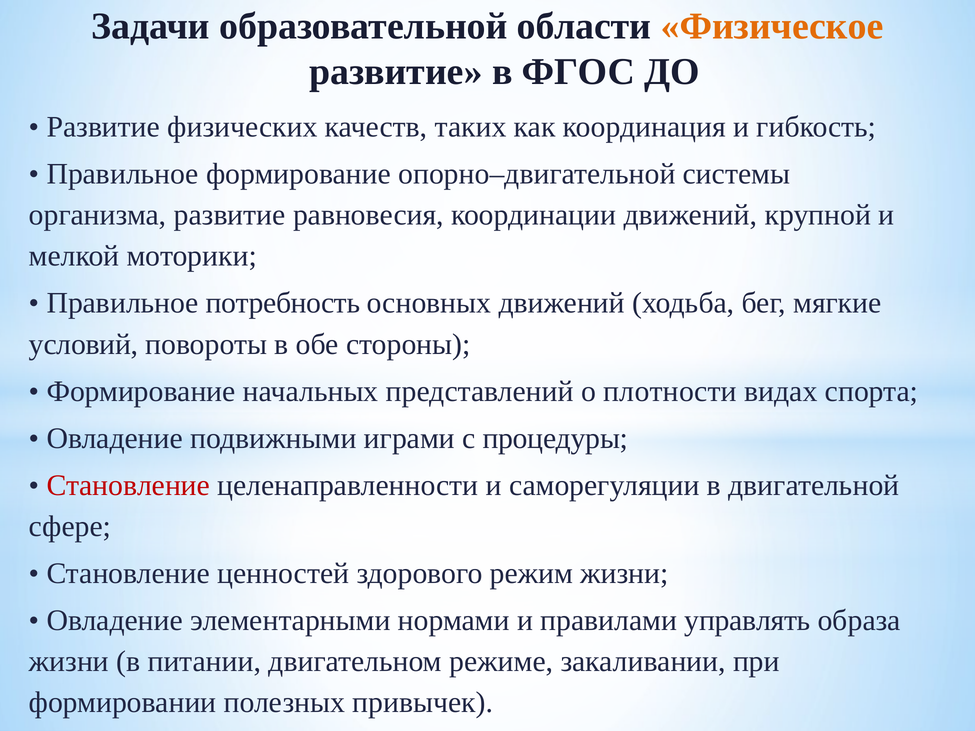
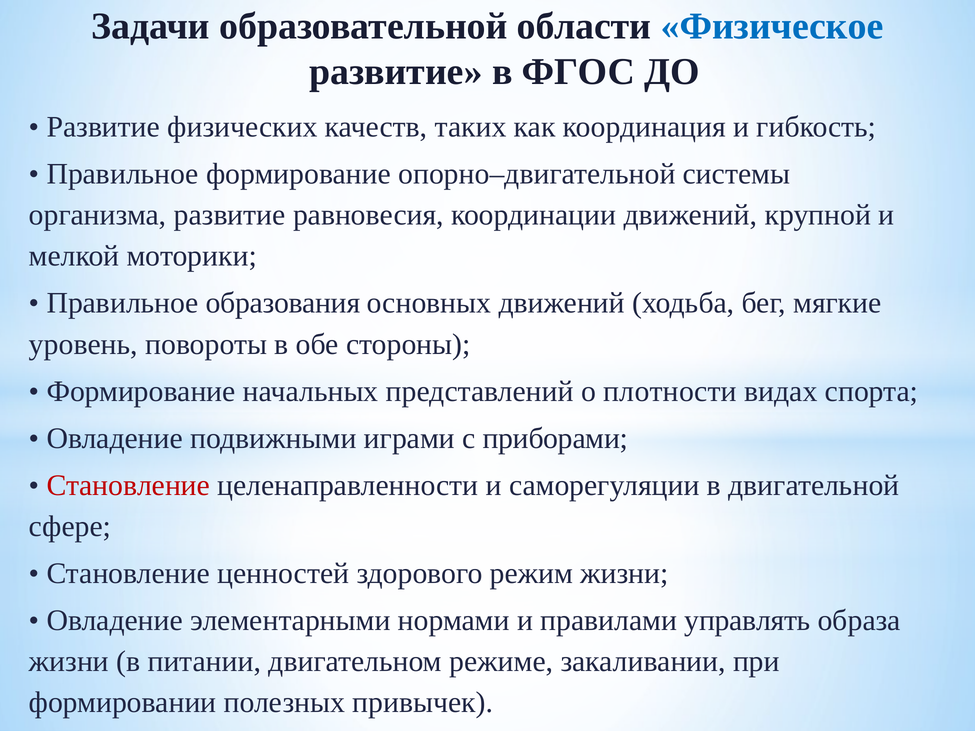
Физическое colour: orange -> blue
потребность: потребность -> образования
условий: условий -> уровень
процедуры: процедуры -> приборами
